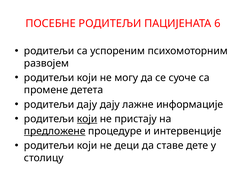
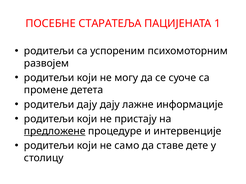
ПОСЕБНЕ РОДИТЕЉИ: РОДИТЕЉИ -> СТАРАТЕЉА
6: 6 -> 1
који at (87, 119) underline: present -> none
деци: деци -> само
